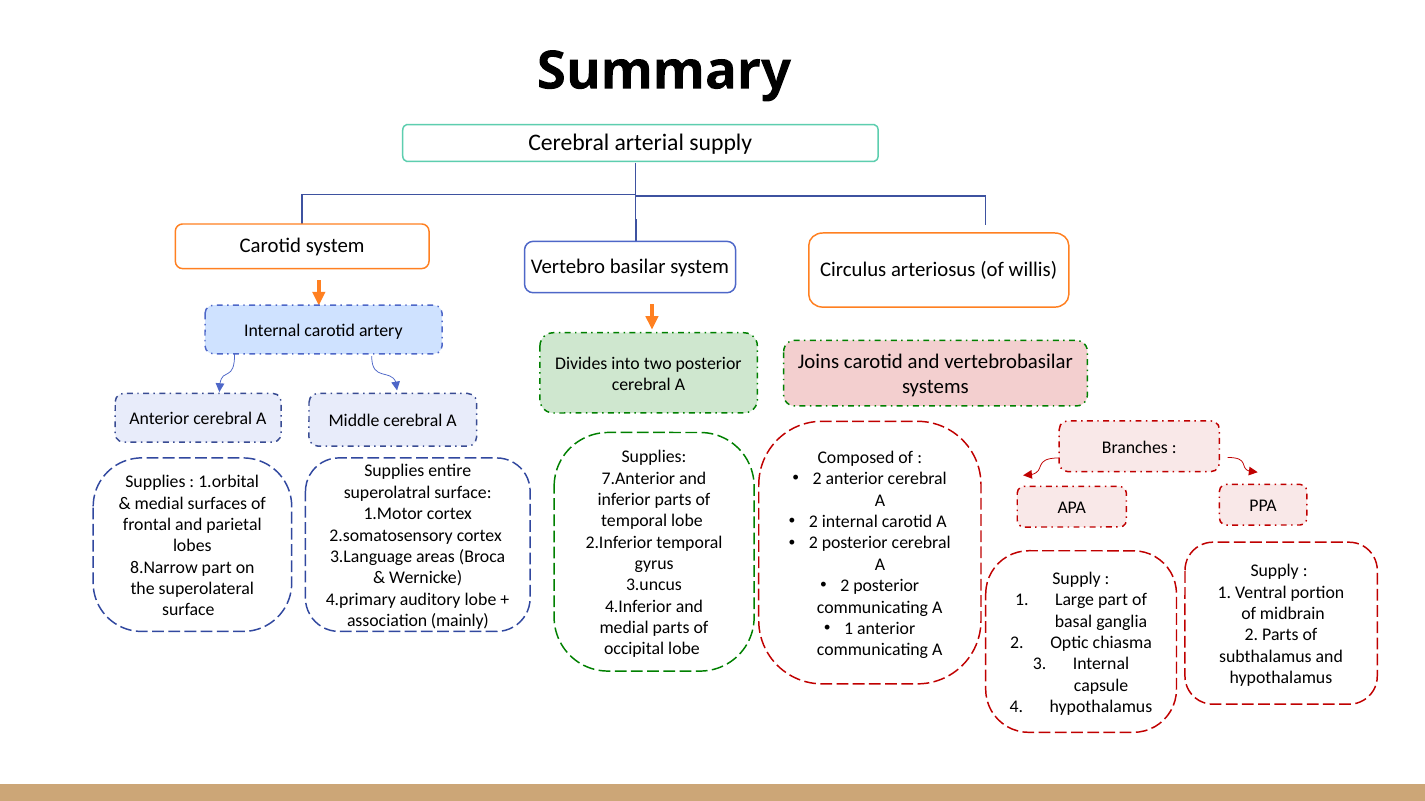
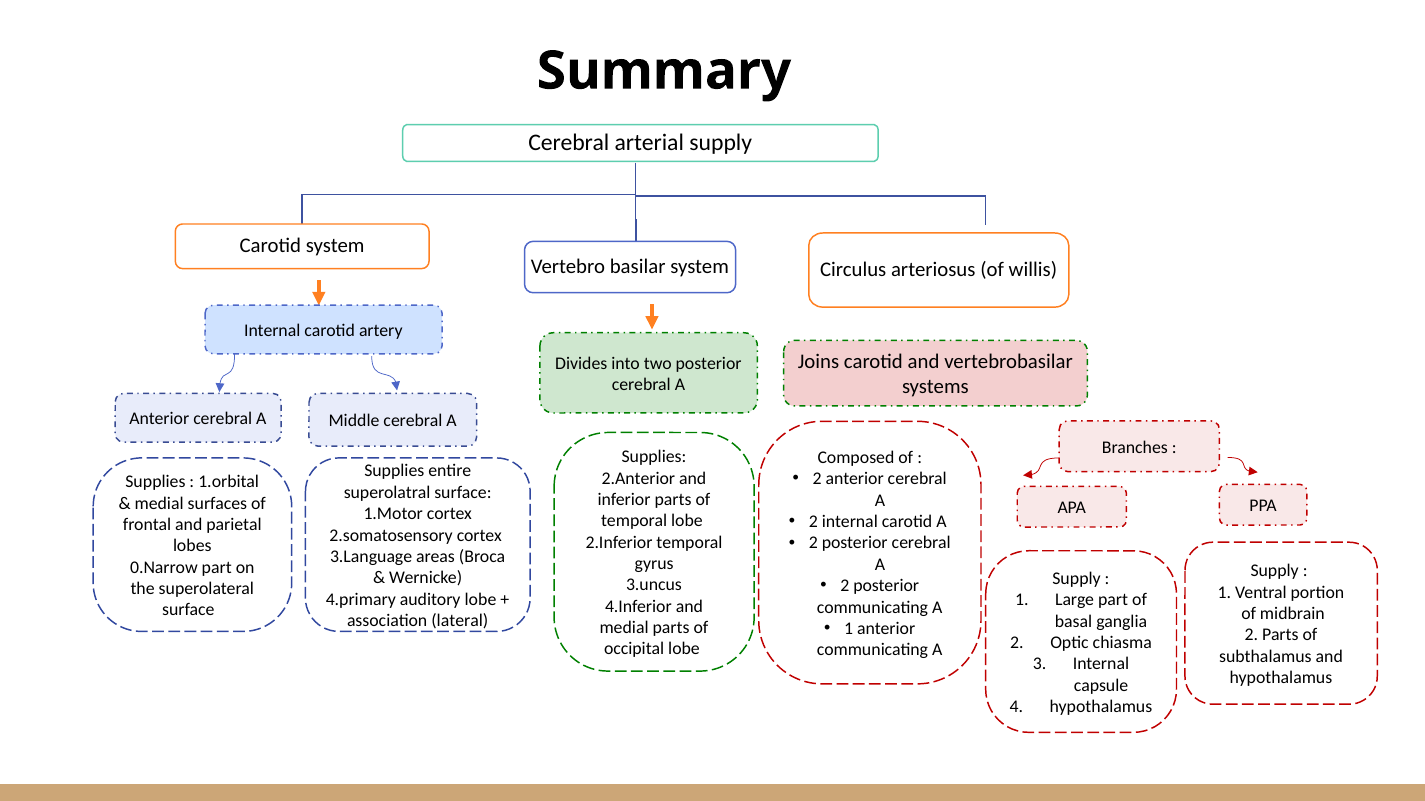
7.Anterior: 7.Anterior -> 2.Anterior
8.Narrow: 8.Narrow -> 0.Narrow
mainly: mainly -> lateral
